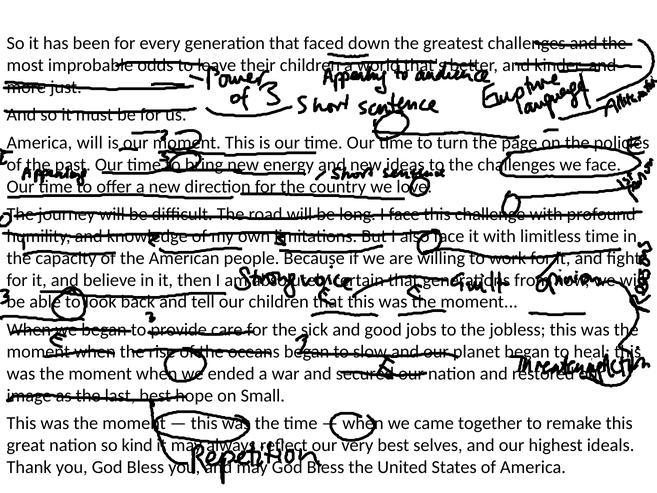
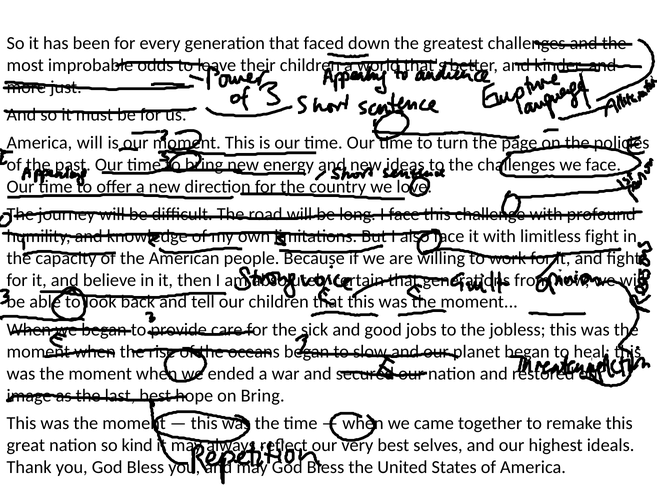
limitless time: time -> fight
on Small: Small -> Bring
